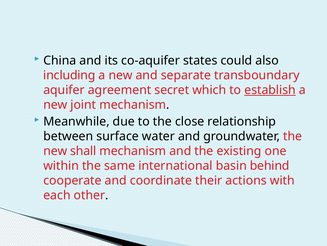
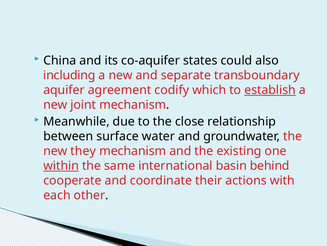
secret: secret -> codify
shall: shall -> they
within underline: none -> present
